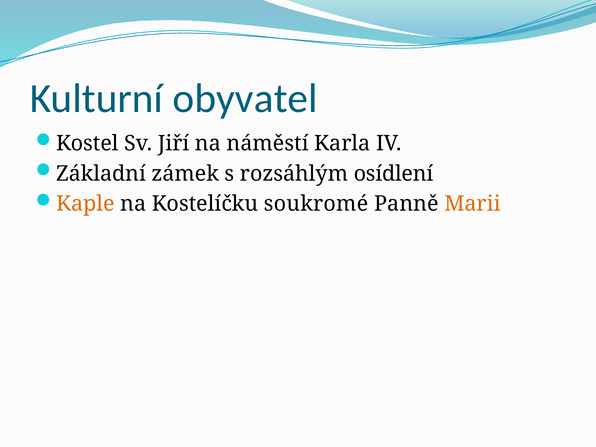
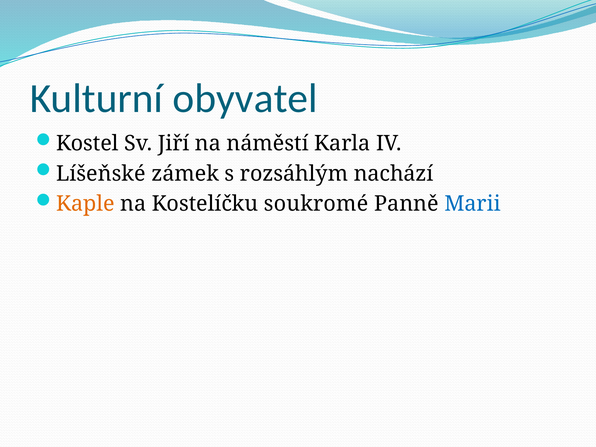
Základní: Základní -> Líšeňské
osídlení: osídlení -> nachází
Marii colour: orange -> blue
